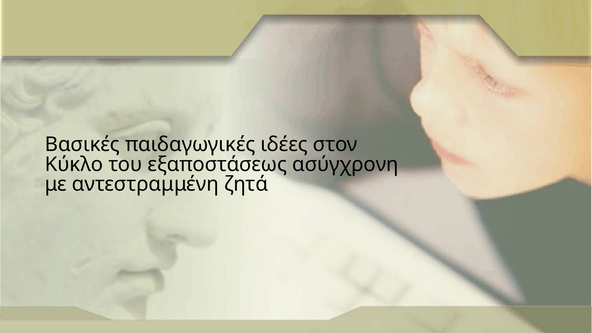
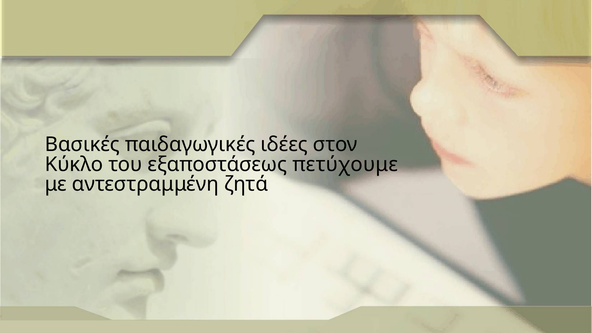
ασύγχρονη: ασύγχρονη -> πετύχουμε
